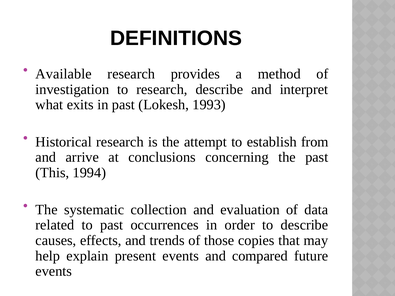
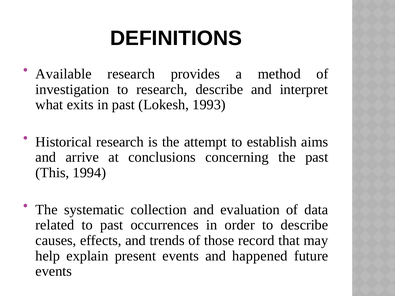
from: from -> aims
copies: copies -> record
compared: compared -> happened
